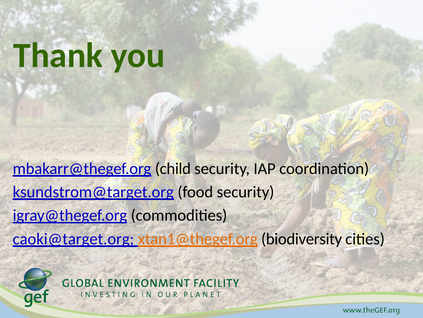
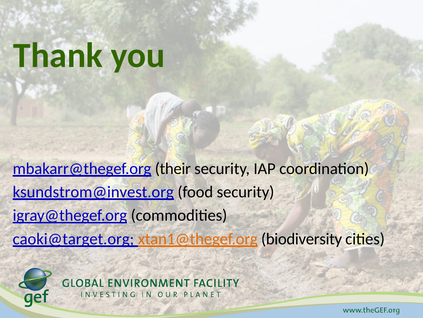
child: child -> their
ksundstrom@target.org: ksundstrom@target.org -> ksundstrom@invest.org
